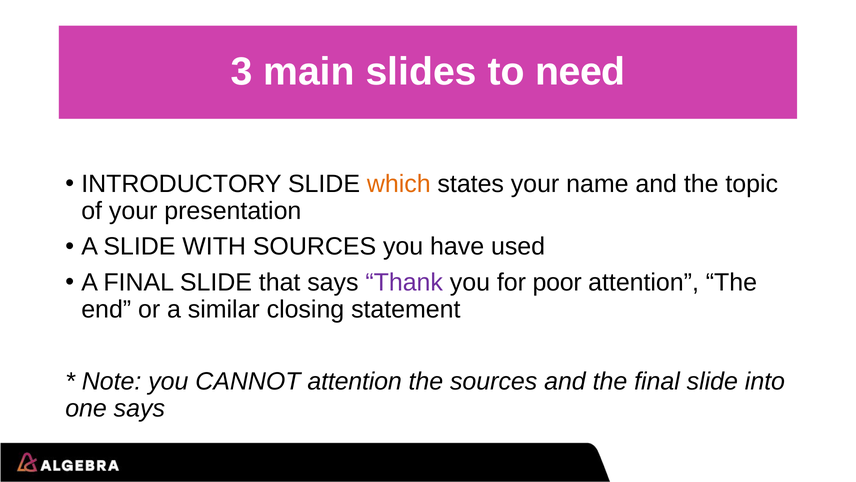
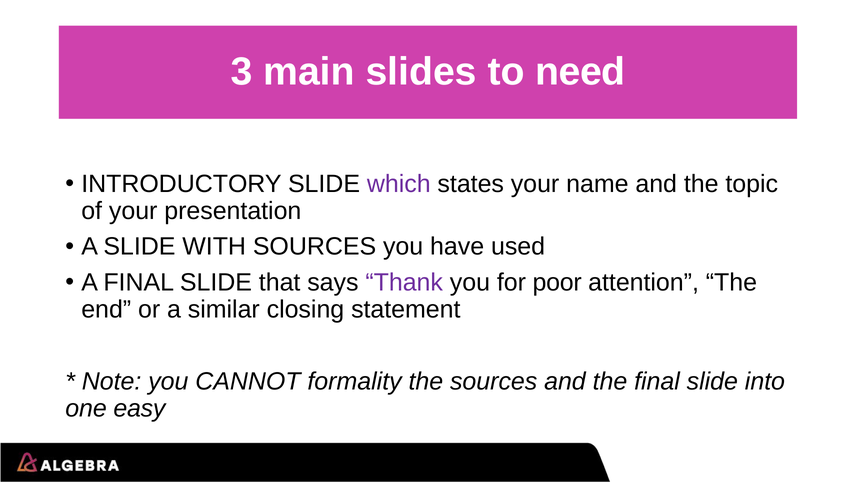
which colour: orange -> purple
CANNOT attention: attention -> formality
one says: says -> easy
